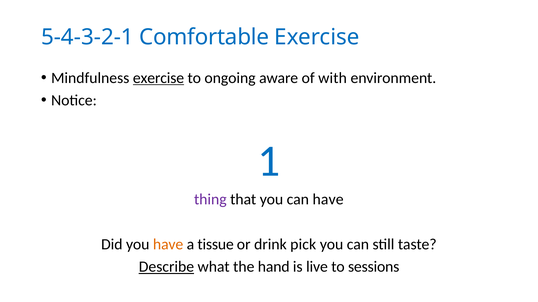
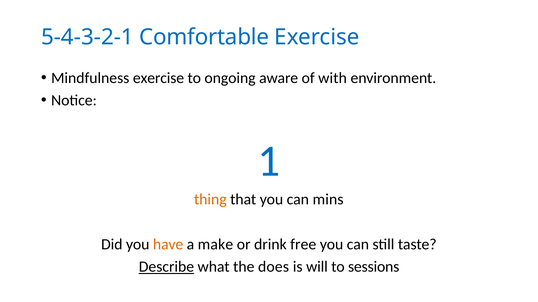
exercise at (159, 78) underline: present -> none
thing colour: purple -> orange
can have: have -> mins
tissue: tissue -> make
pick: pick -> free
hand: hand -> does
live: live -> will
